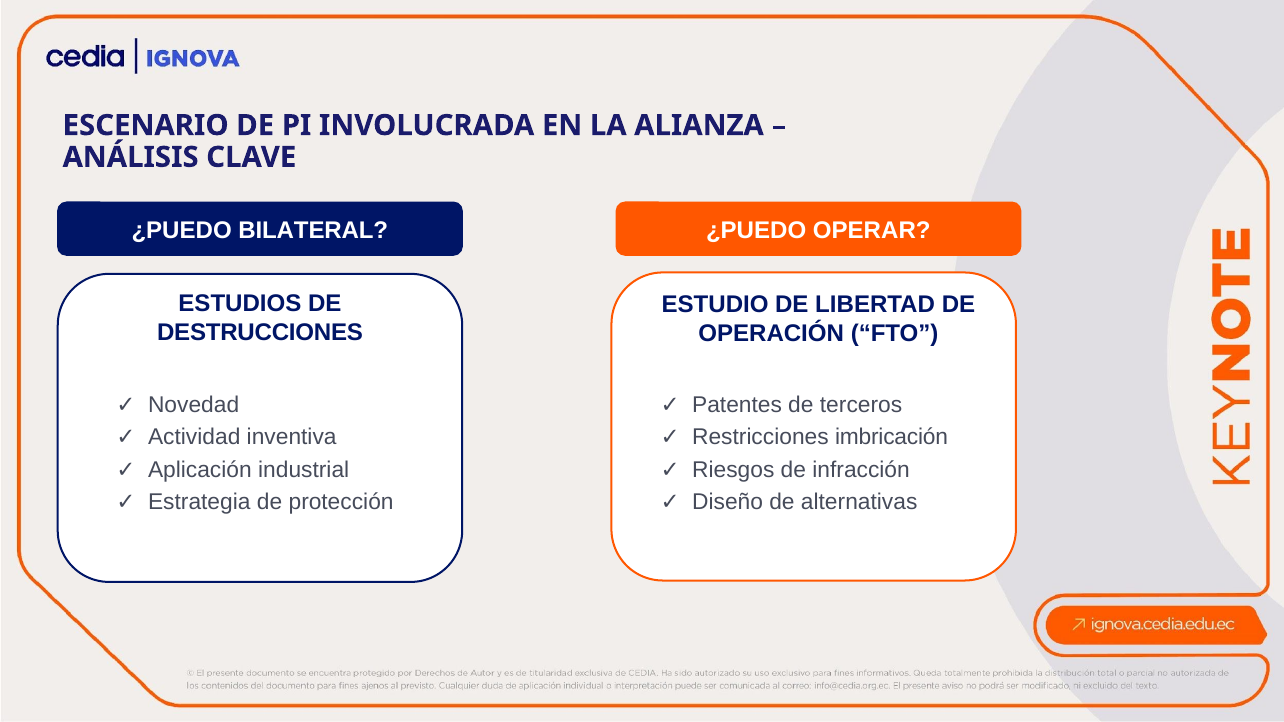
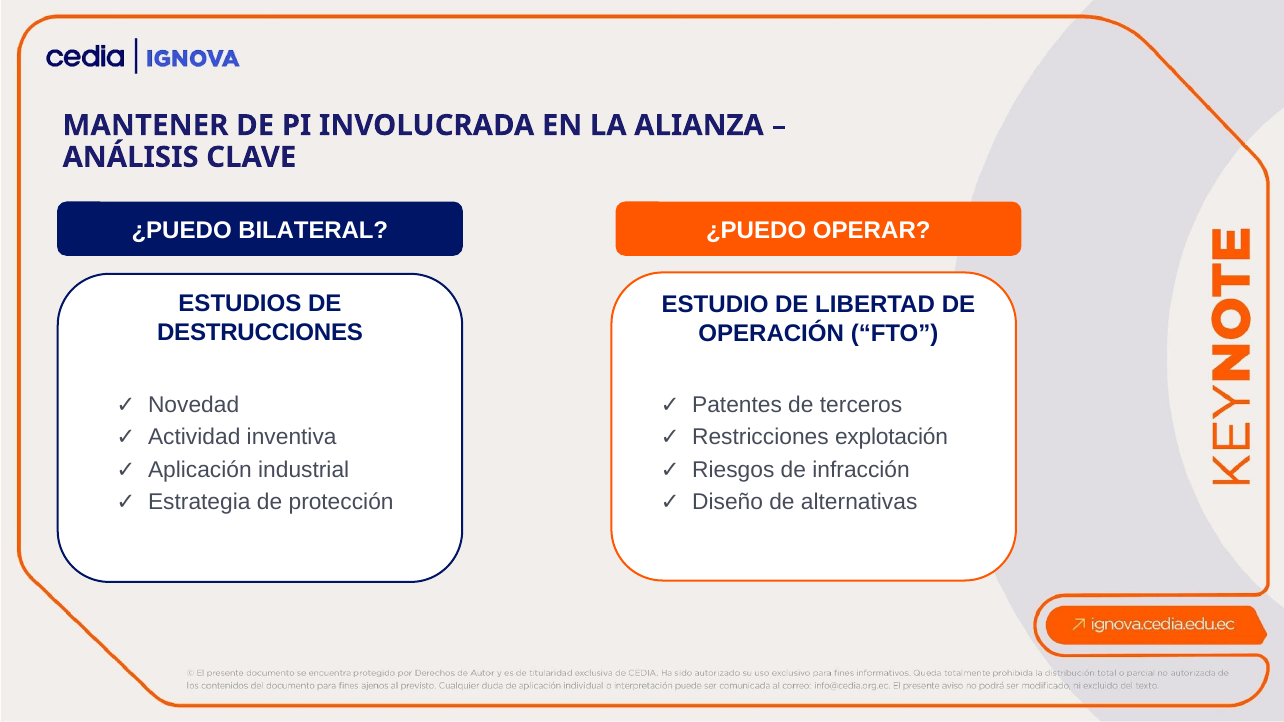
ESCENARIO: ESCENARIO -> MANTENER
imbricación: imbricación -> explotación
